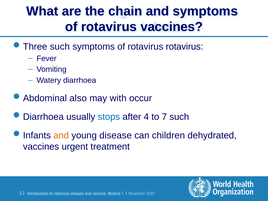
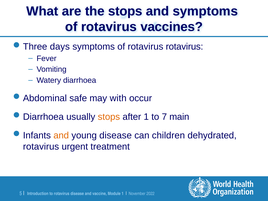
the chain: chain -> stops
such at (60, 47): such -> days
also: also -> safe
stops at (109, 117) colour: blue -> orange
after 4: 4 -> 1
7 such: such -> main
vaccines at (41, 147): vaccines -> rotavirus
